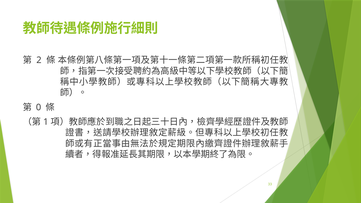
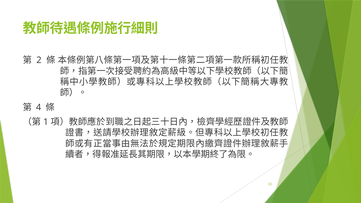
0: 0 -> 4
